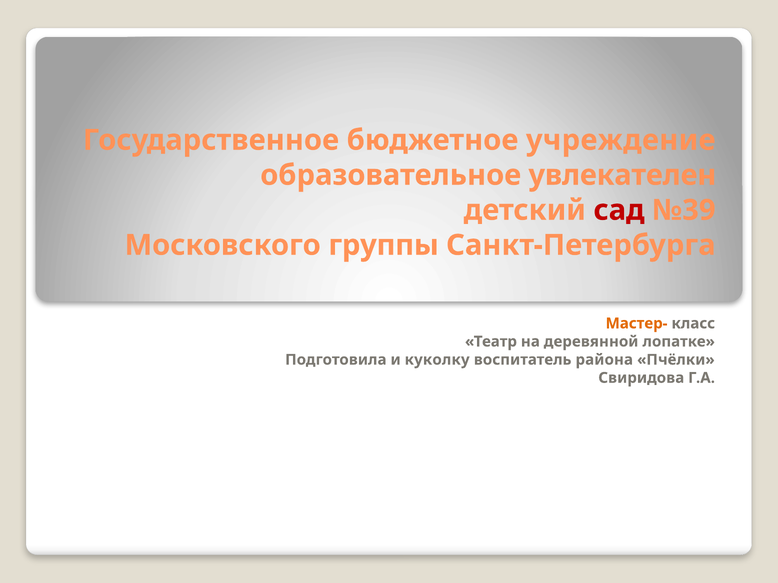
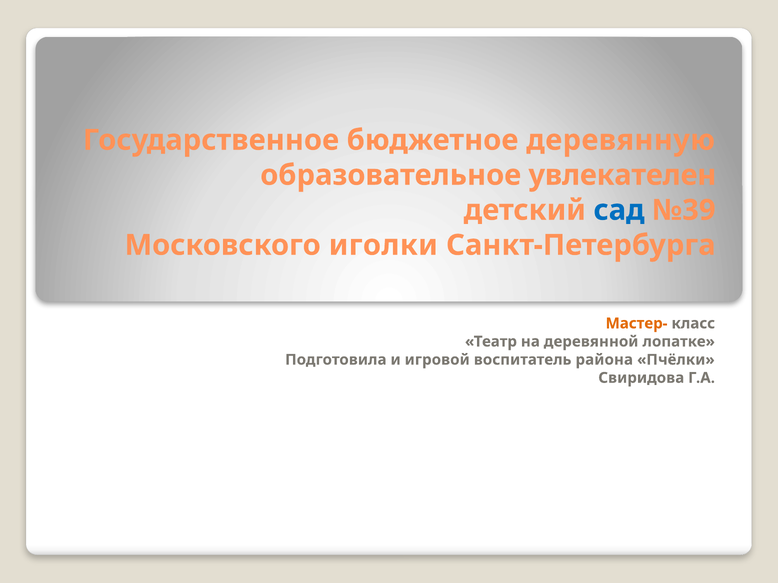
учреждение: учреждение -> деревянную
сад colour: red -> blue
группы: группы -> иголки
куколку: куколку -> игровой
